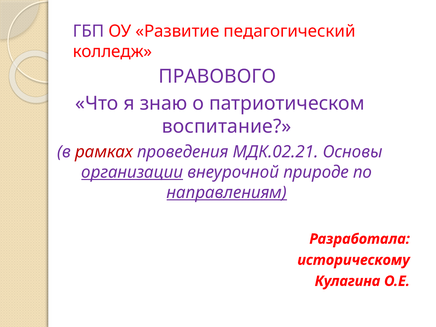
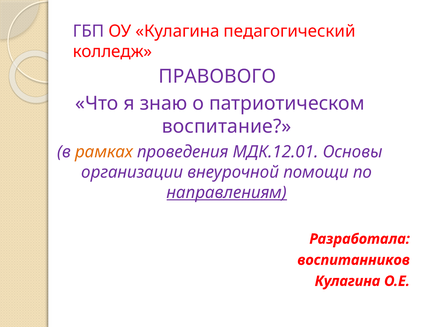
ОУ Развитие: Развитие -> Кулагина
рамках colour: red -> orange
МДК.02.21: МДК.02.21 -> МДК.12.01
организации underline: present -> none
природе: природе -> помощи
историческому: историческому -> воспитанников
